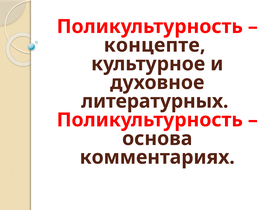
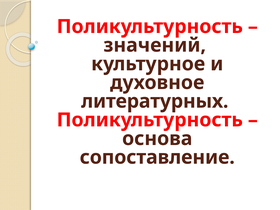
концепте: концепте -> значений
комментариях: комментариях -> сопоставление
